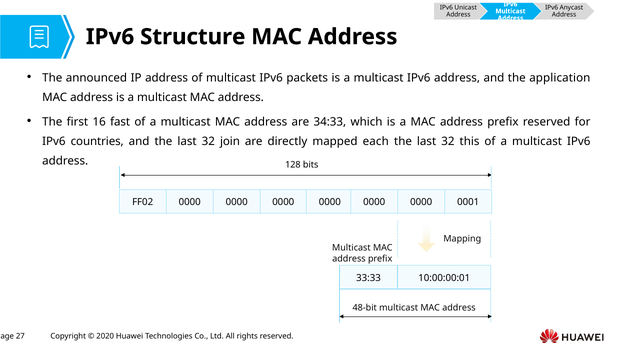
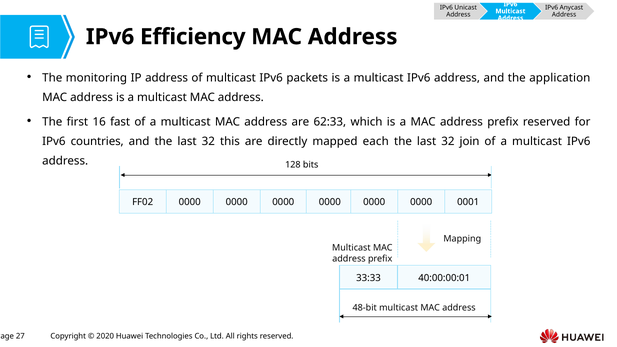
Structure: Structure -> Efficiency
announced: announced -> monitoring
34:33: 34:33 -> 62:33
join: join -> this
this: this -> join
10:00:00:01: 10:00:00:01 -> 40:00:00:01
